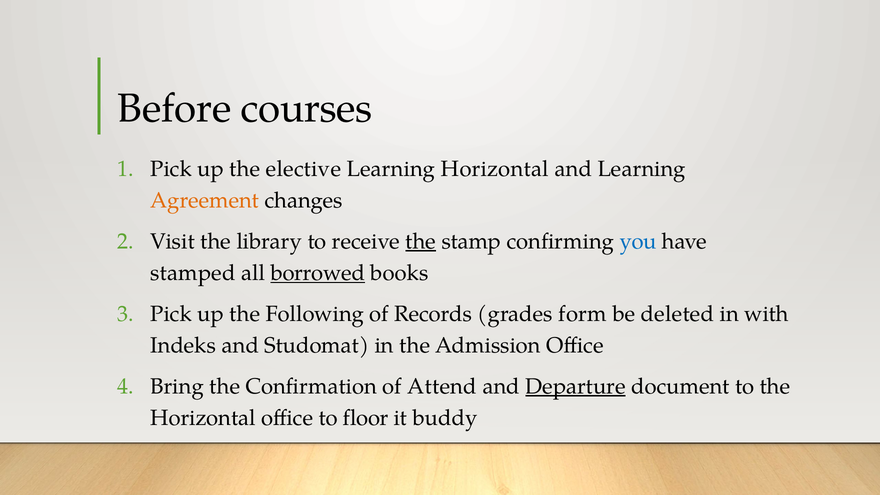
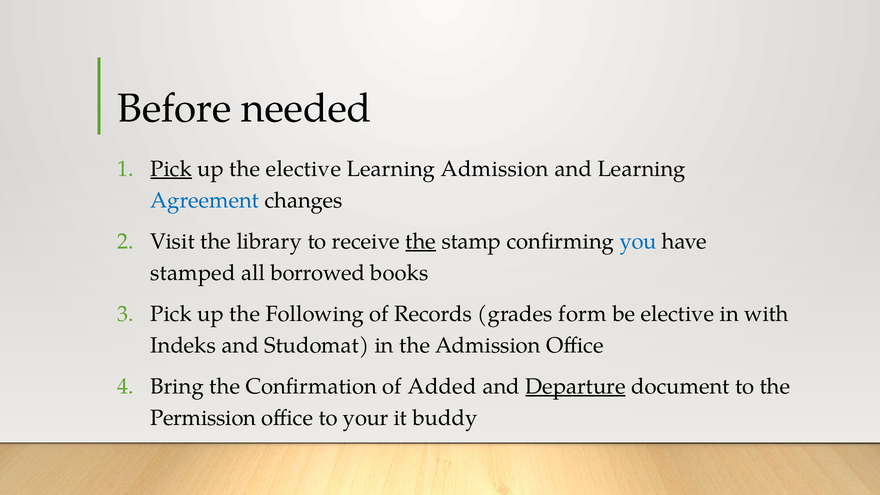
courses: courses -> needed
Pick at (171, 169) underline: none -> present
Learning Horizontal: Horizontal -> Admission
Agreement colour: orange -> blue
borrowed underline: present -> none
be deleted: deleted -> elective
Attend: Attend -> Added
Horizontal at (203, 418): Horizontal -> Permission
floor: floor -> your
